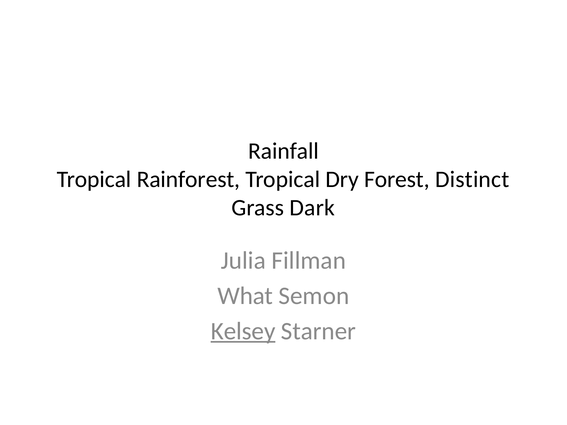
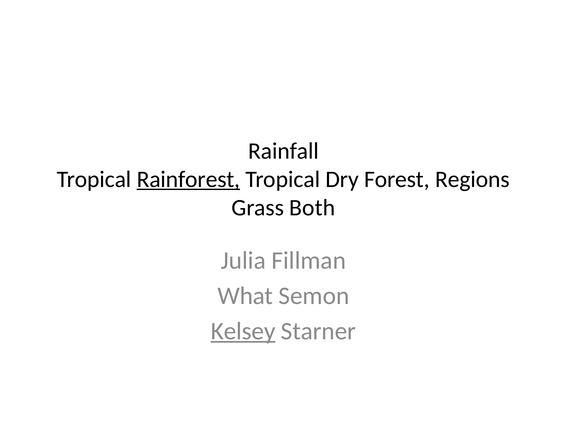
Rainforest underline: none -> present
Distinct: Distinct -> Regions
Dark: Dark -> Both
